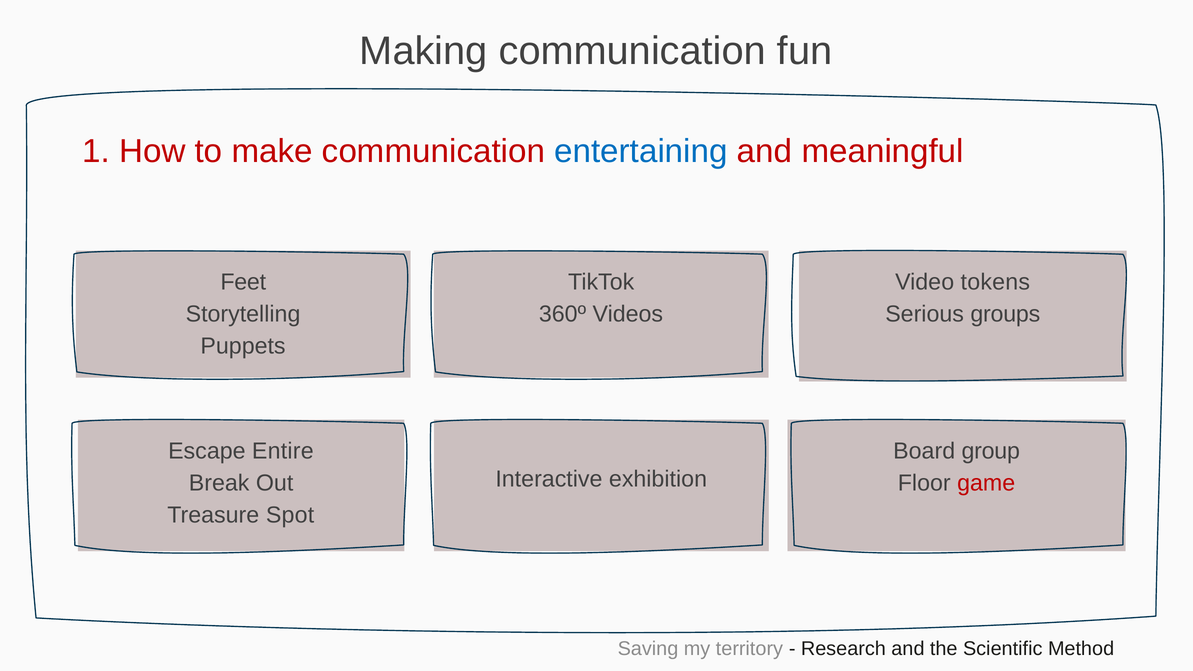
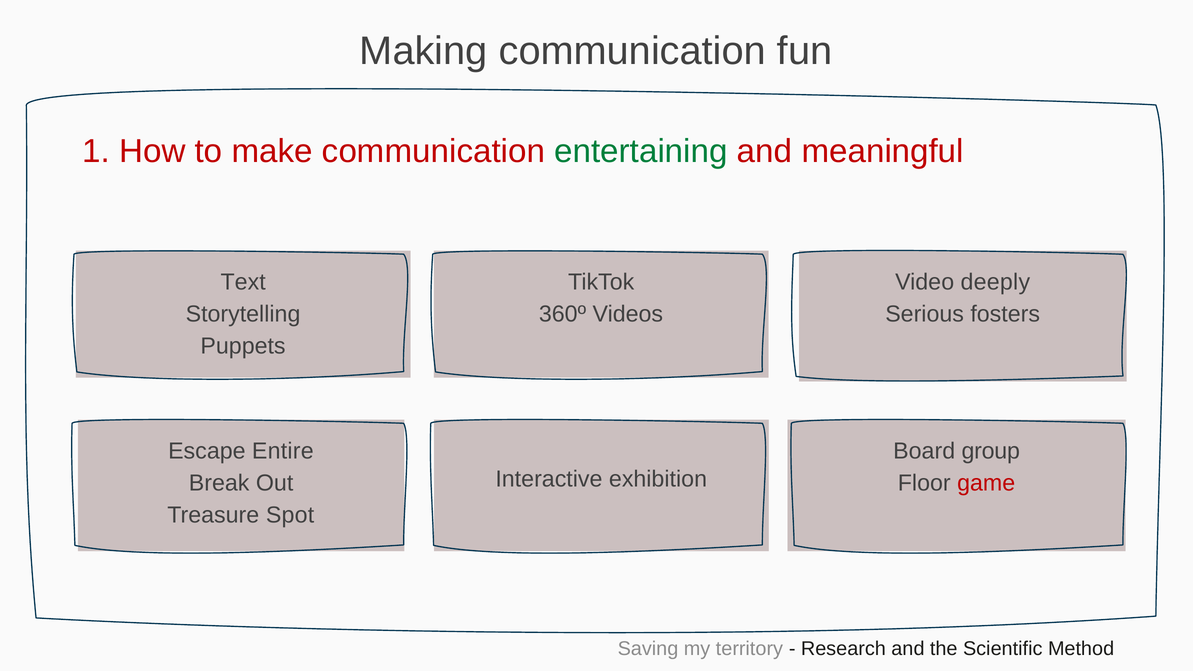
entertaining colour: blue -> green
Feet: Feet -> Text
tokens: tokens -> deeply
groups: groups -> fosters
